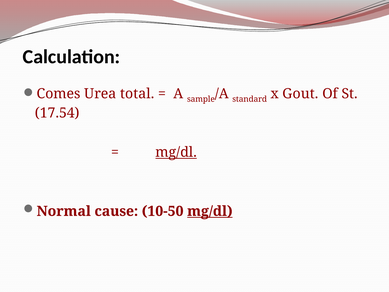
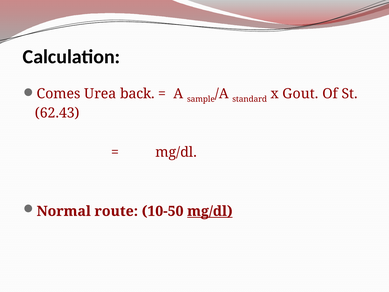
total: total -> back
17.54: 17.54 -> 62.43
mg/dl at (176, 152) underline: present -> none
cause: cause -> route
